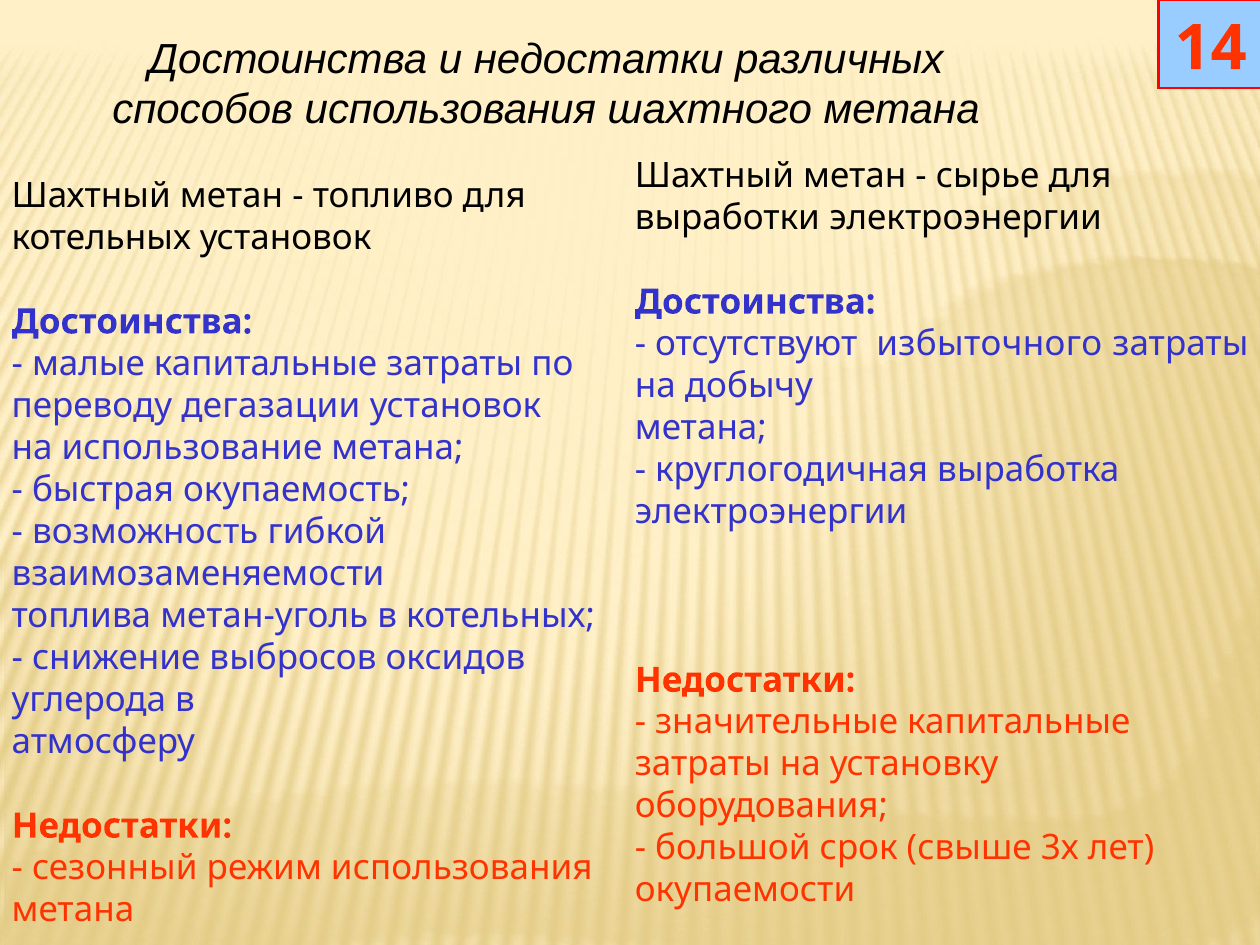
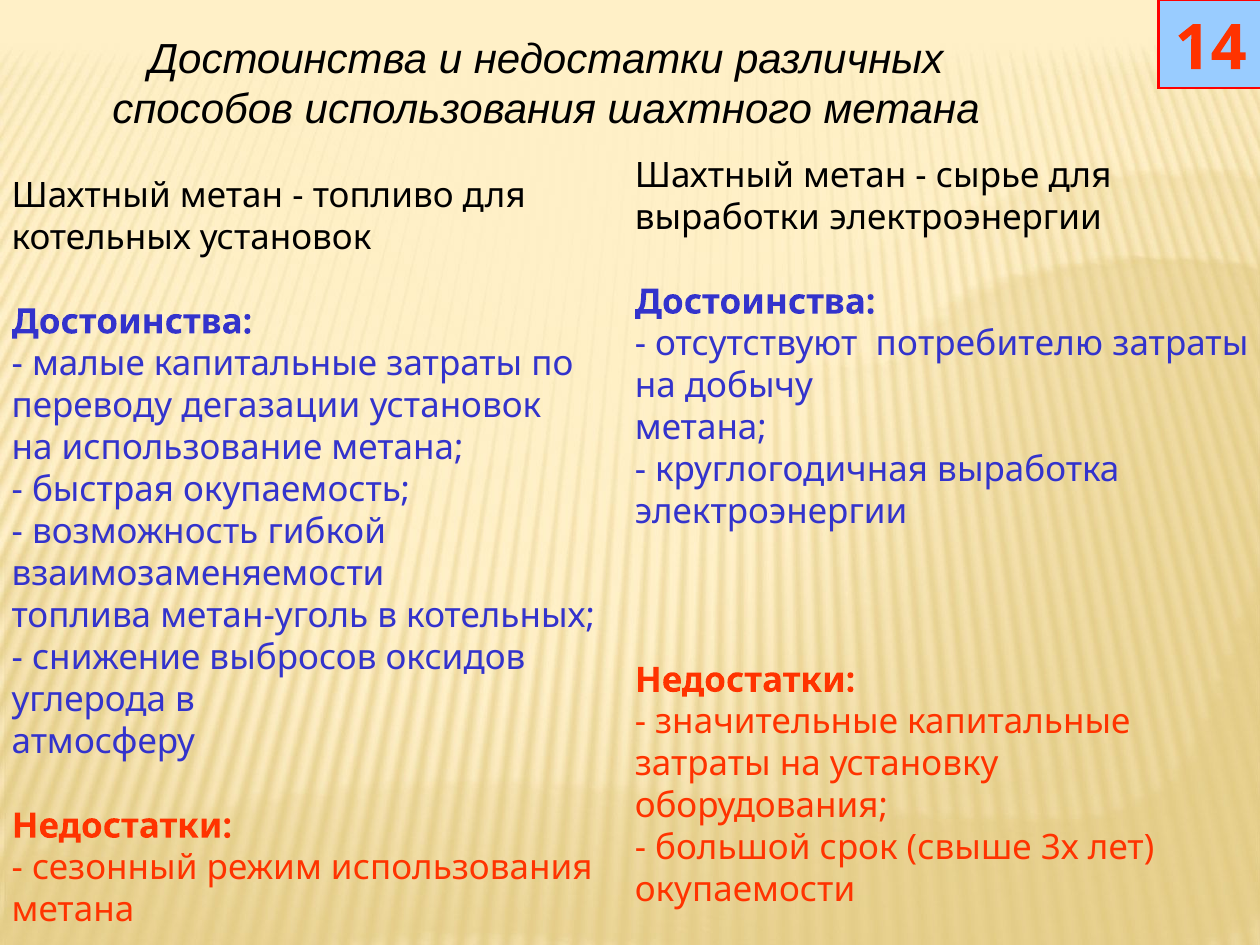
избыточного: избыточного -> потребителю
